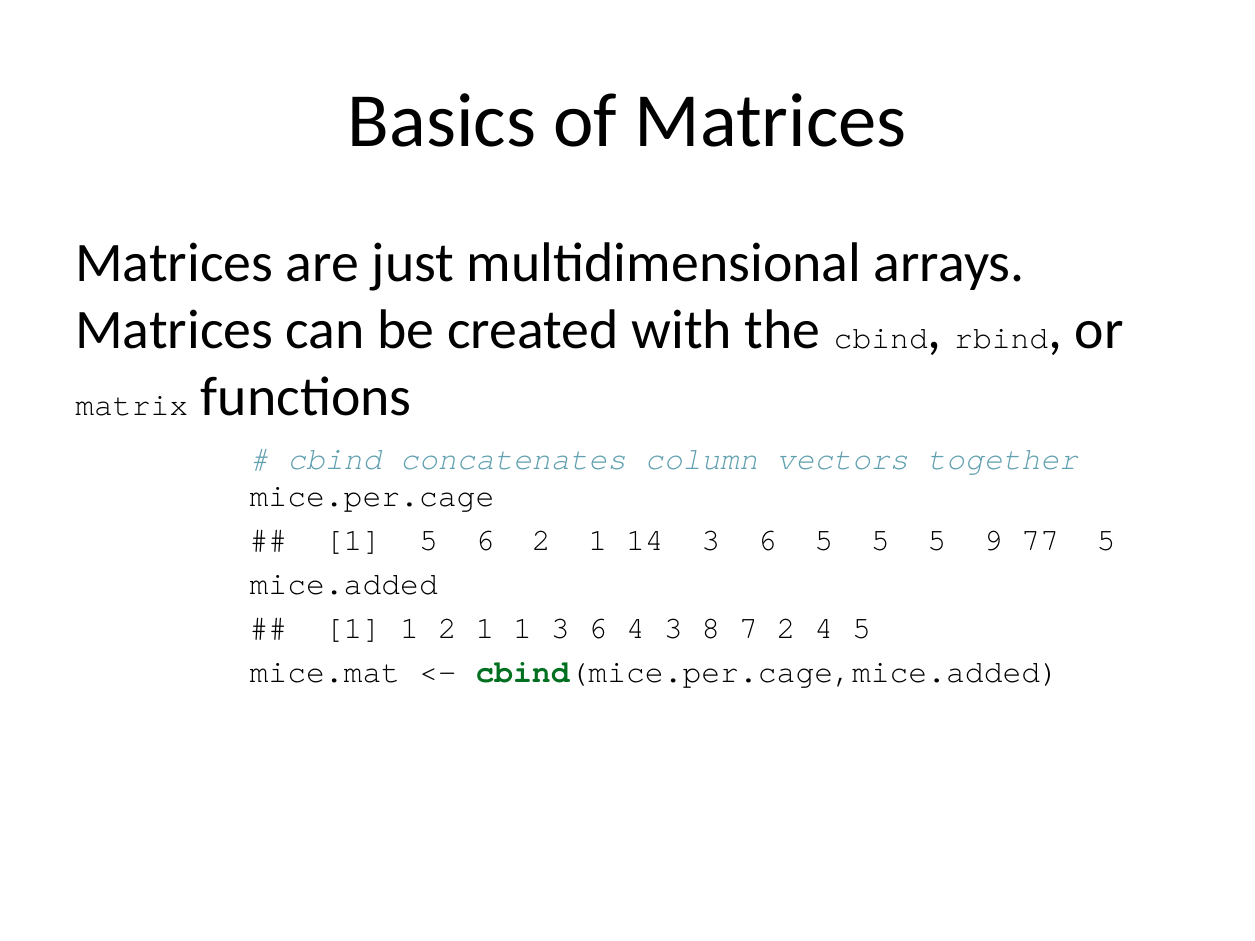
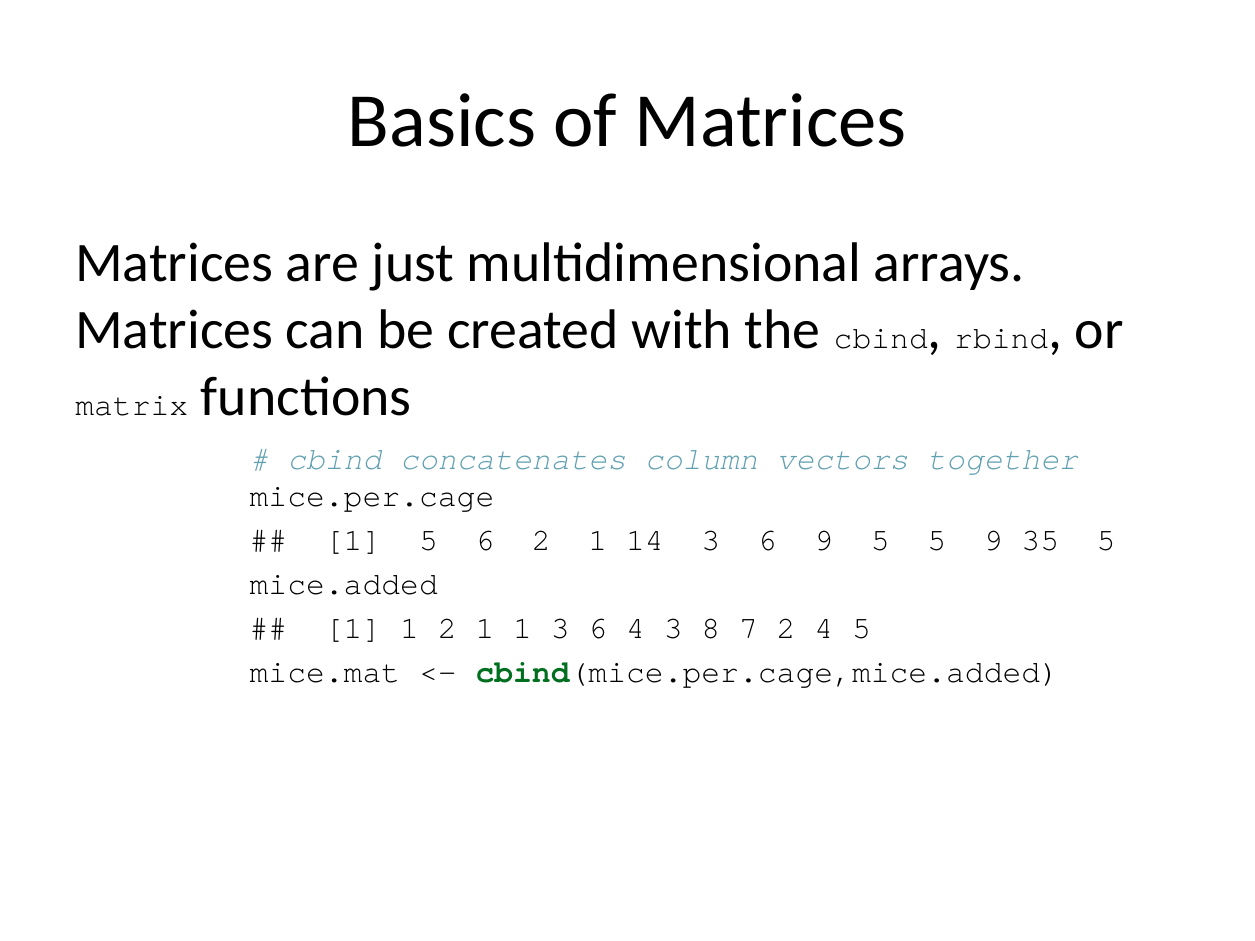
6 5: 5 -> 9
77: 77 -> 35
